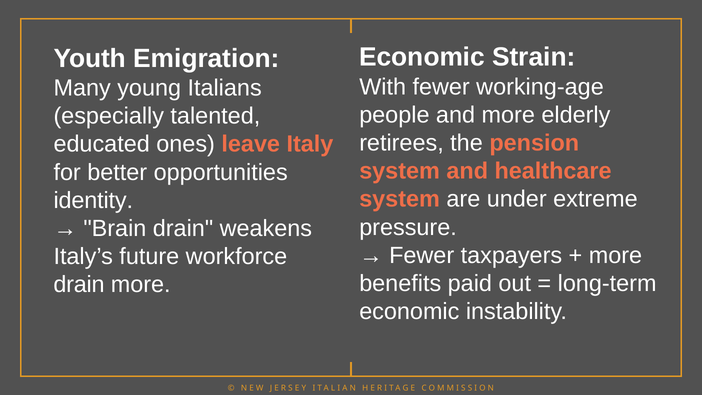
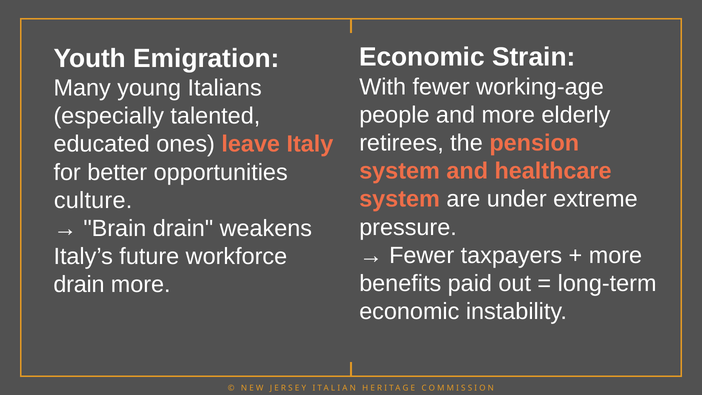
identity: identity -> culture
